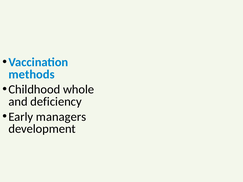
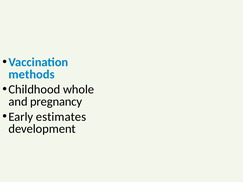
deficiency: deficiency -> pregnancy
managers: managers -> estimates
